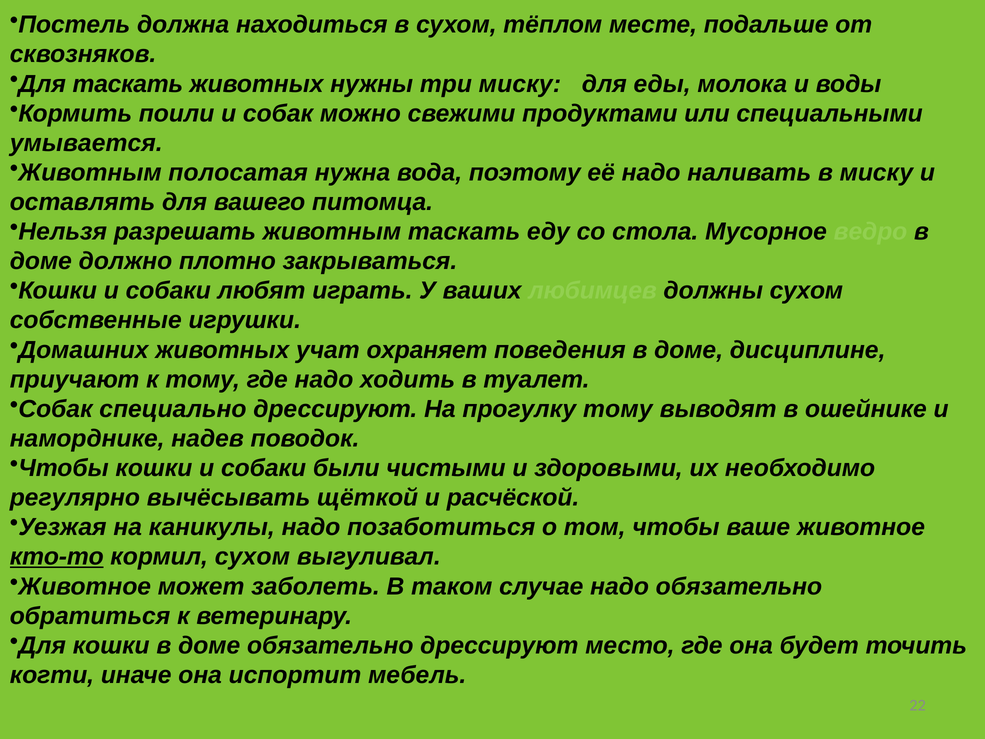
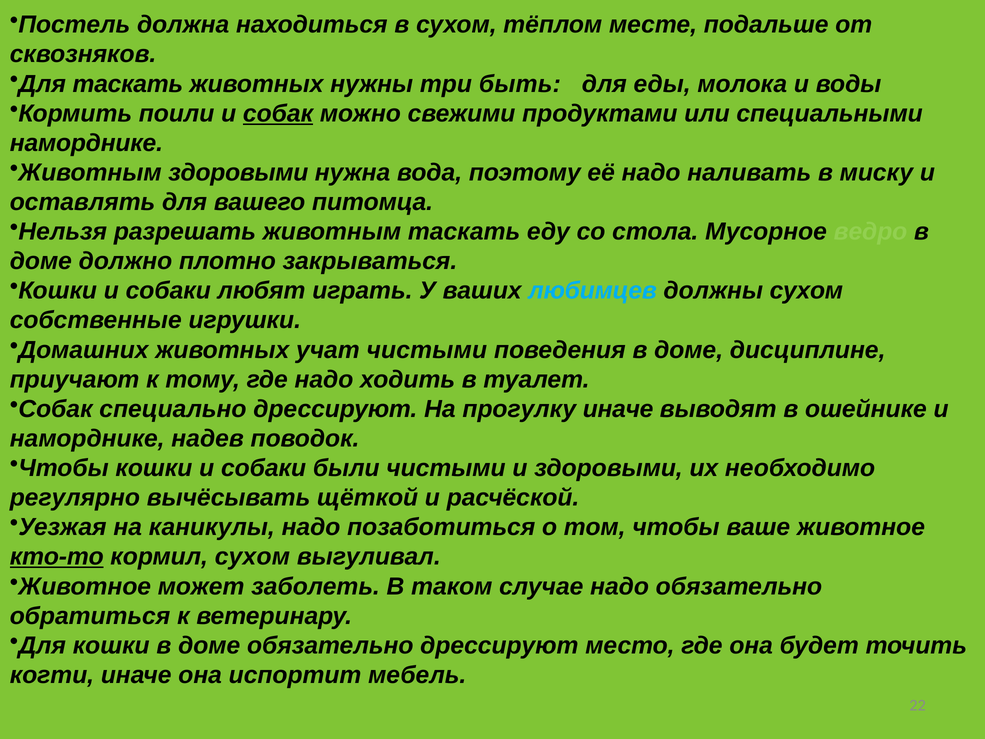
три миску: миску -> быть
собак at (278, 113) underline: none -> present
умывается at (86, 143): умывается -> наморднике
Животным полосатая: полосатая -> здоровыми
любимцев colour: light green -> light blue
учат охраняет: охраняет -> чистыми
прогулку тому: тому -> иначе
